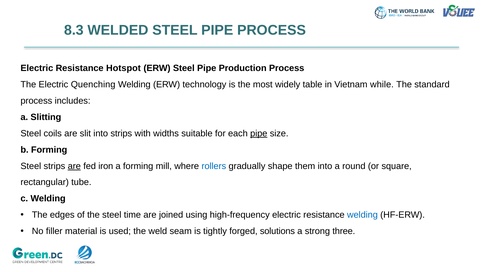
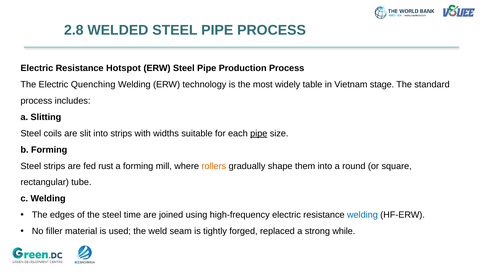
8.3: 8.3 -> 2.8
while: while -> stage
are at (74, 166) underline: present -> none
iron: iron -> rust
rollers colour: blue -> orange
solutions: solutions -> replaced
three: three -> while
